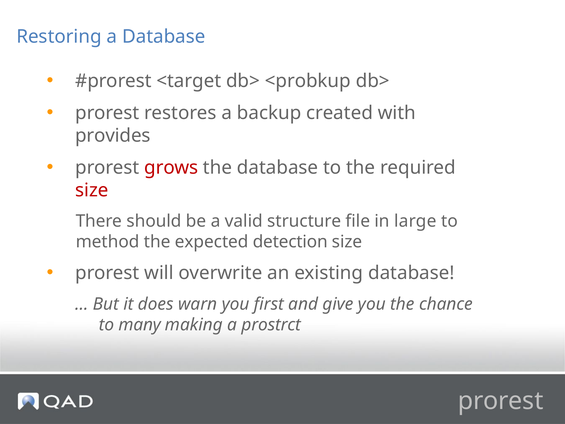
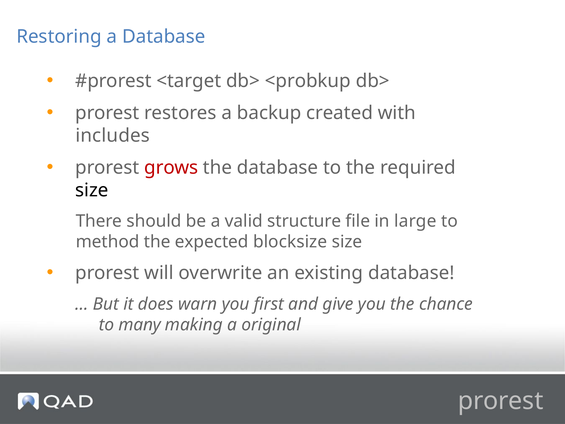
provides: provides -> includes
size at (92, 190) colour: red -> black
detection: detection -> blocksize
prostrct: prostrct -> original
